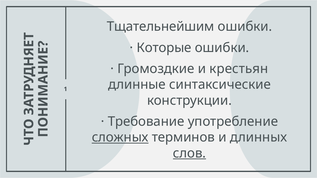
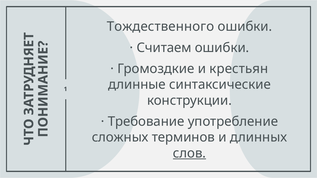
Тщательнейшим: Тщательнейшим -> Тождественного
Которые: Которые -> Считаем
сложных underline: present -> none
